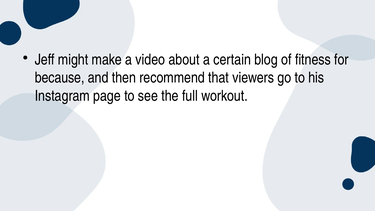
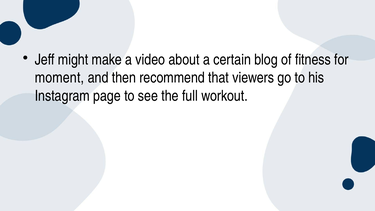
because: because -> moment
